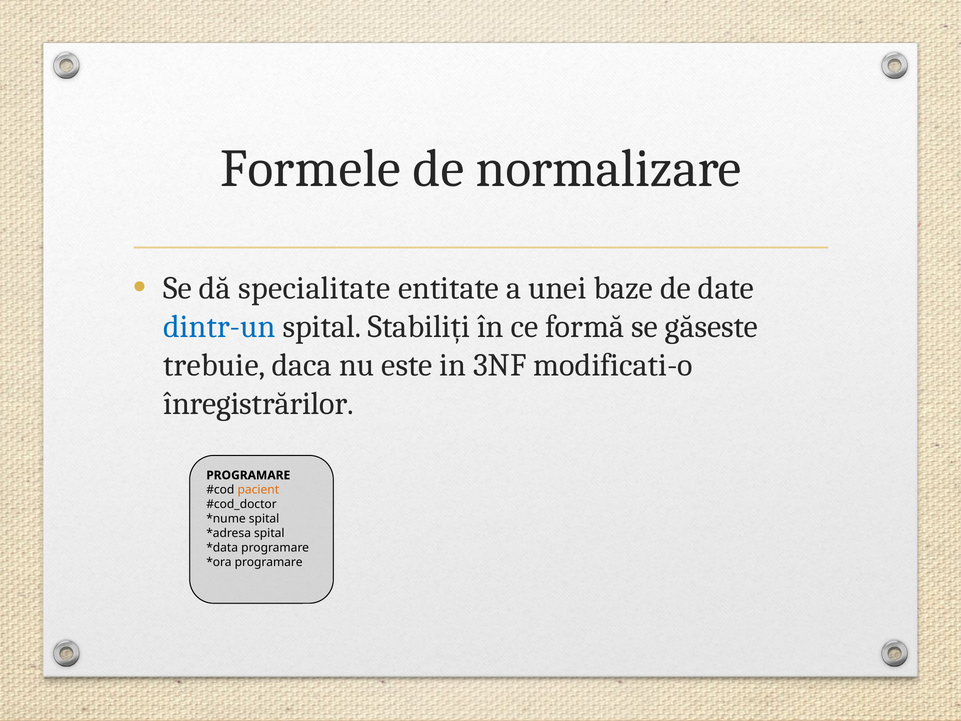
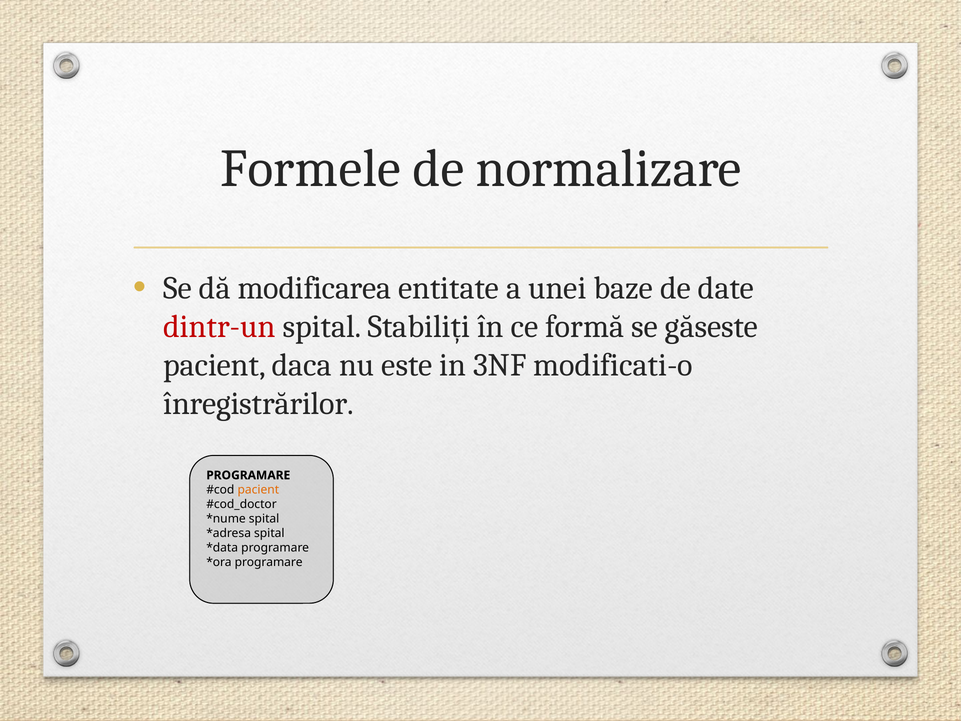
specialitate: specialitate -> modificarea
dintr-un colour: blue -> red
trebuie at (214, 365): trebuie -> pacient
